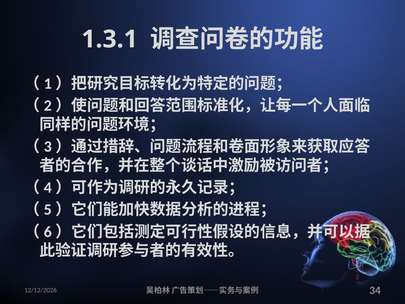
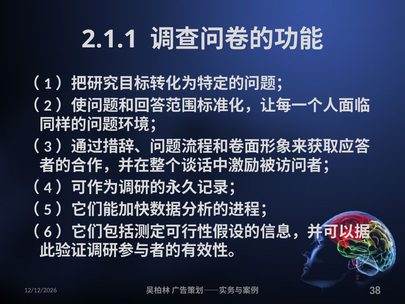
1.3.1: 1.3.1 -> 2.1.1
34: 34 -> 38
